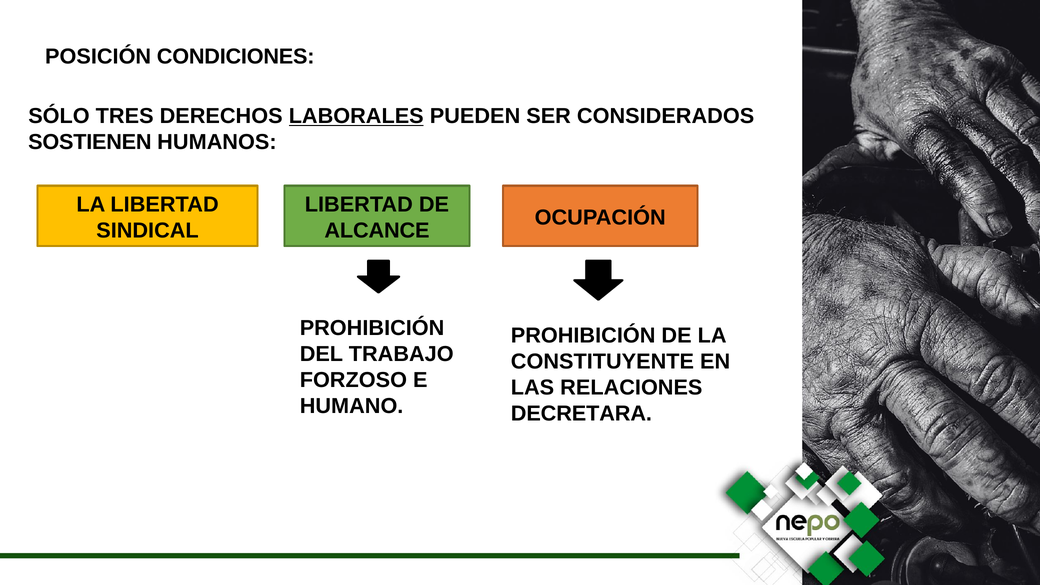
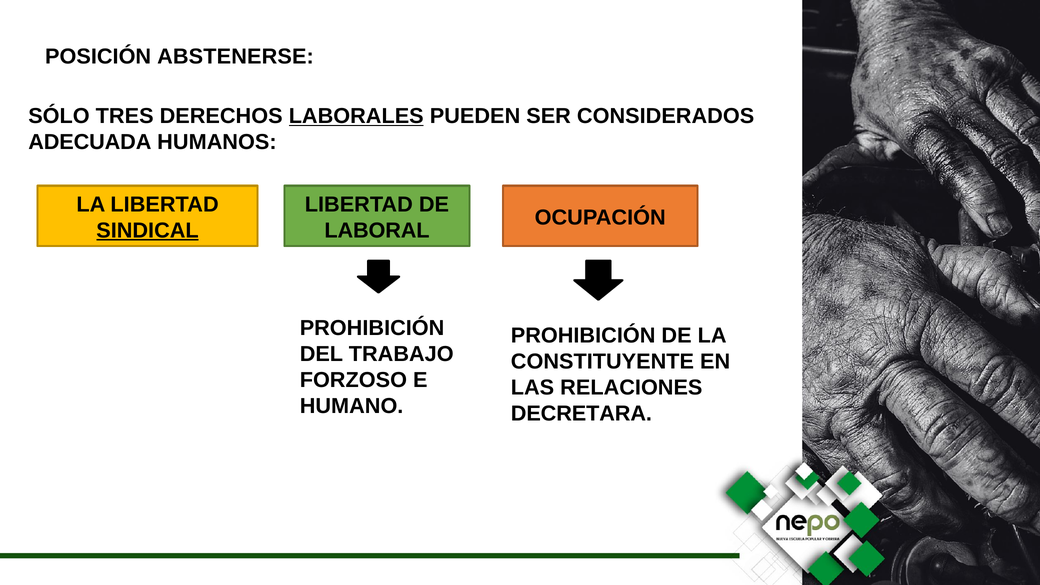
CONDICIONES: CONDICIONES -> ABSTENERSE
SOSTIENEN: SOSTIENEN -> ADECUADA
SINDICAL underline: none -> present
ALCANCE: ALCANCE -> LABORAL
